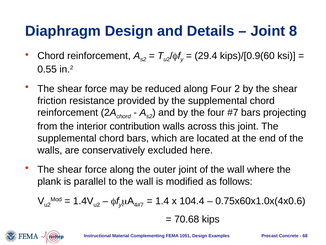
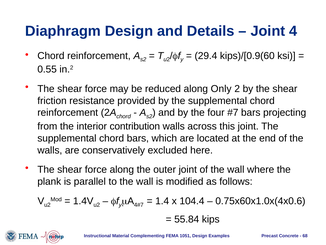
8: 8 -> 4
along Four: Four -> Only
70.68: 70.68 -> 55.84
